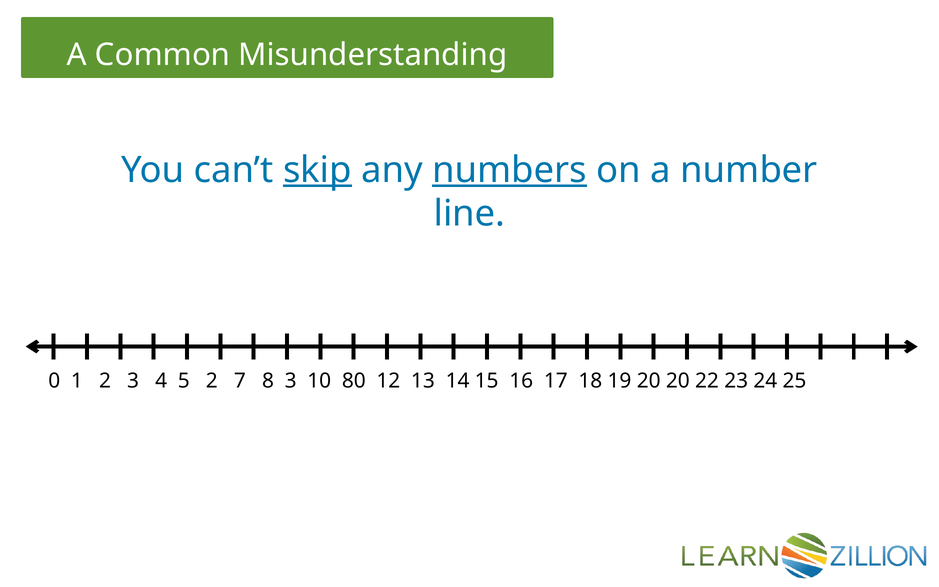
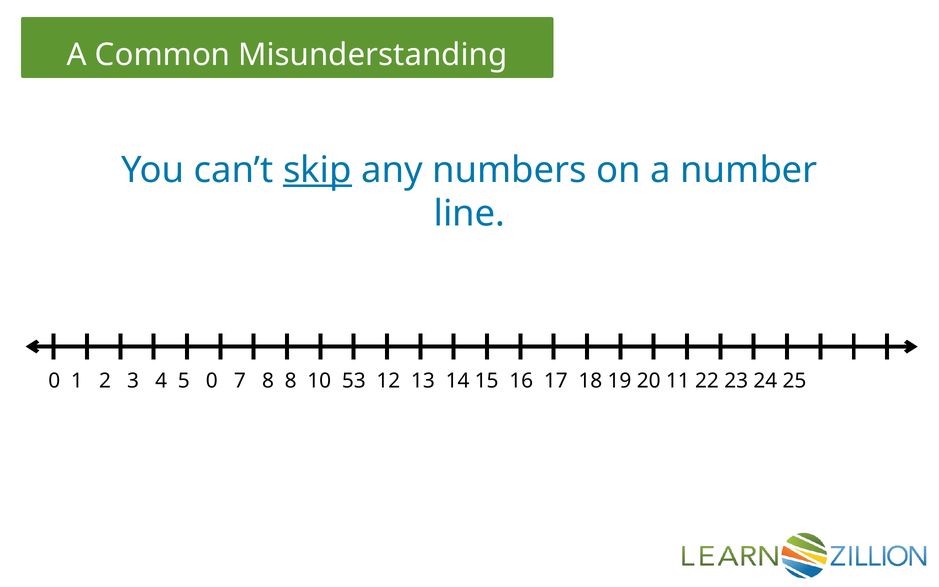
numbers underline: present -> none
5 2: 2 -> 0
8 3: 3 -> 8
80: 80 -> 53
20 20: 20 -> 11
